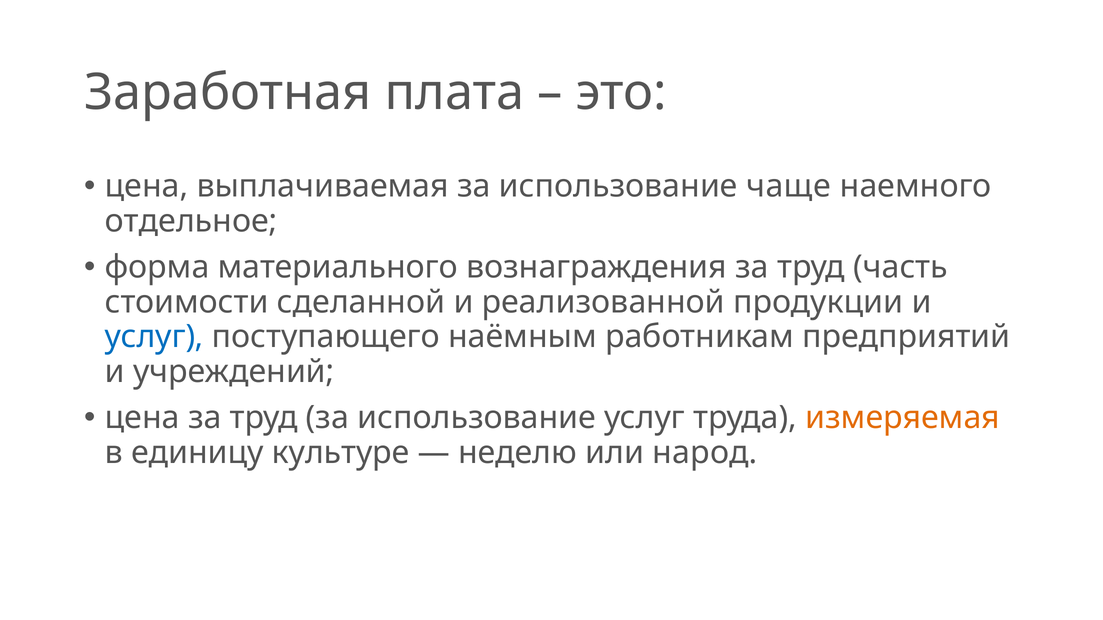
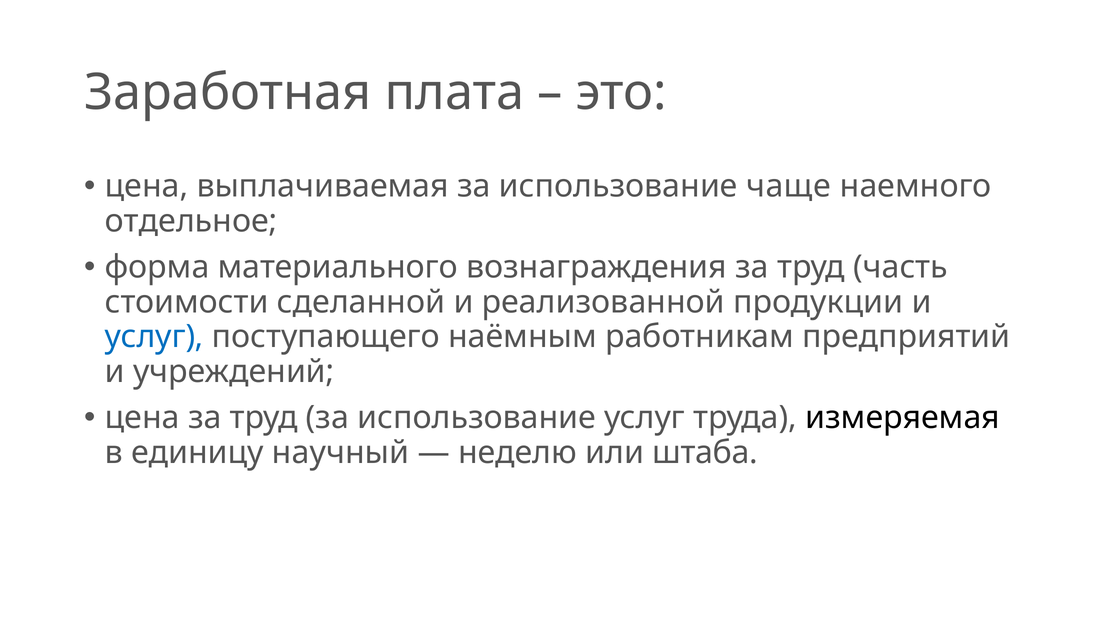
измеряемая colour: orange -> black
культуре: культуре -> научный
народ: народ -> штаба
